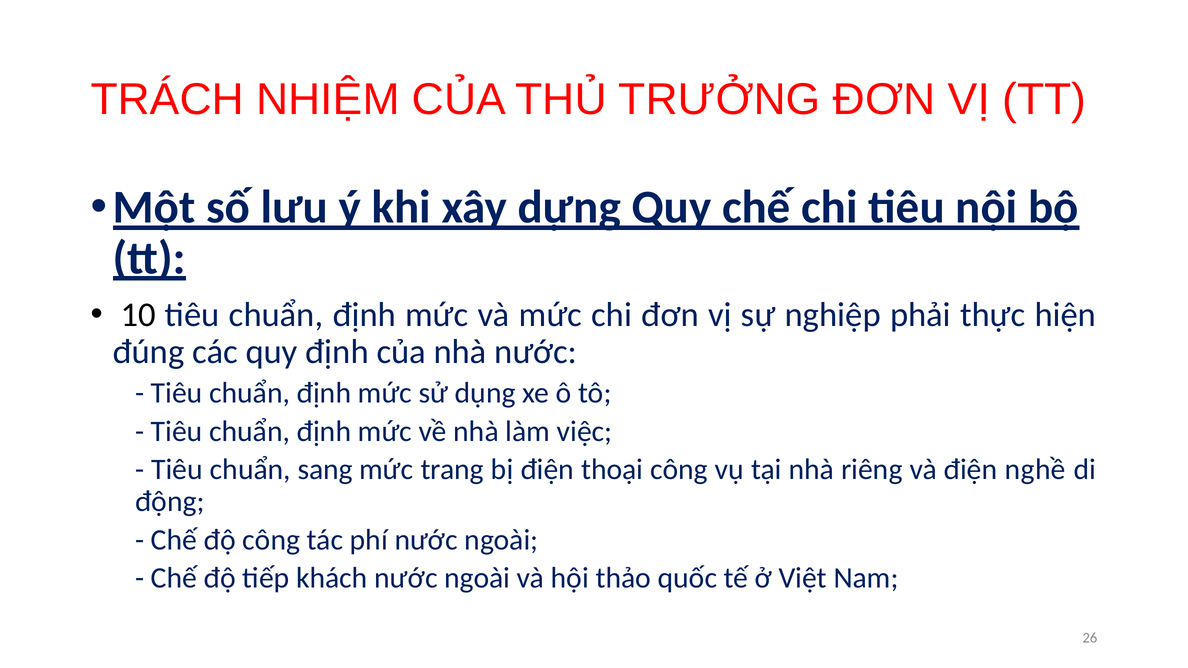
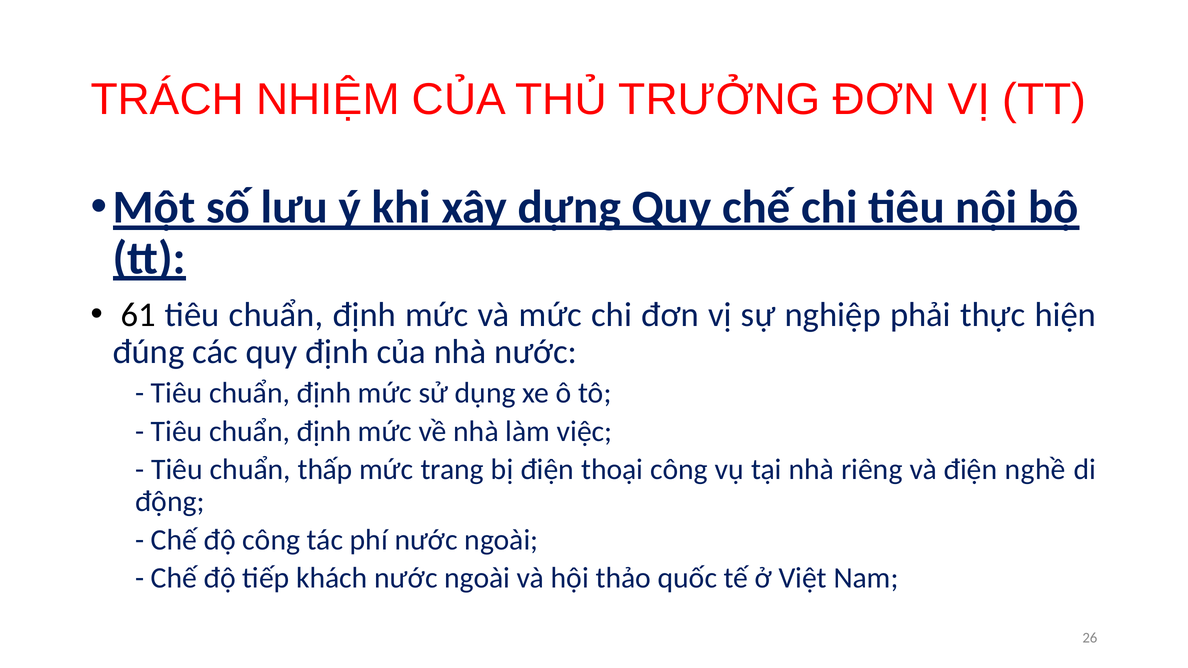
10: 10 -> 61
sang: sang -> thấp
